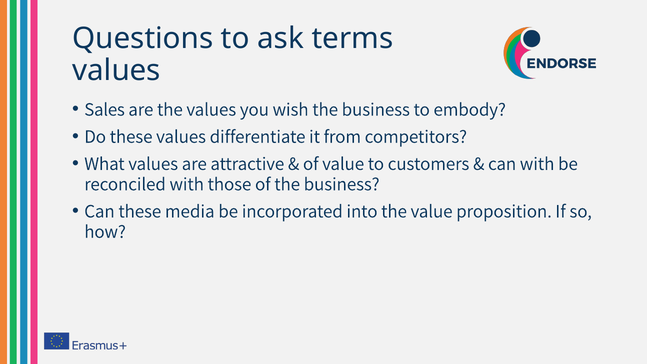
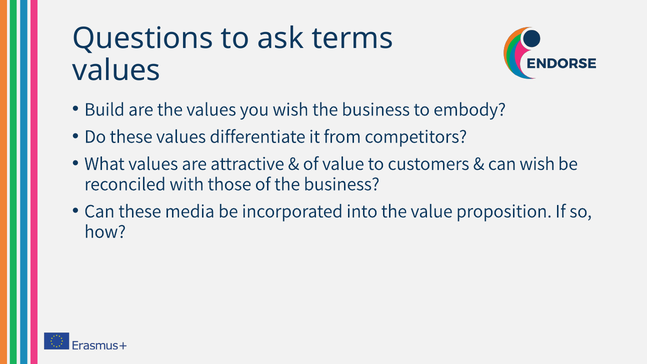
Sales: Sales -> Build
can with: with -> wish
